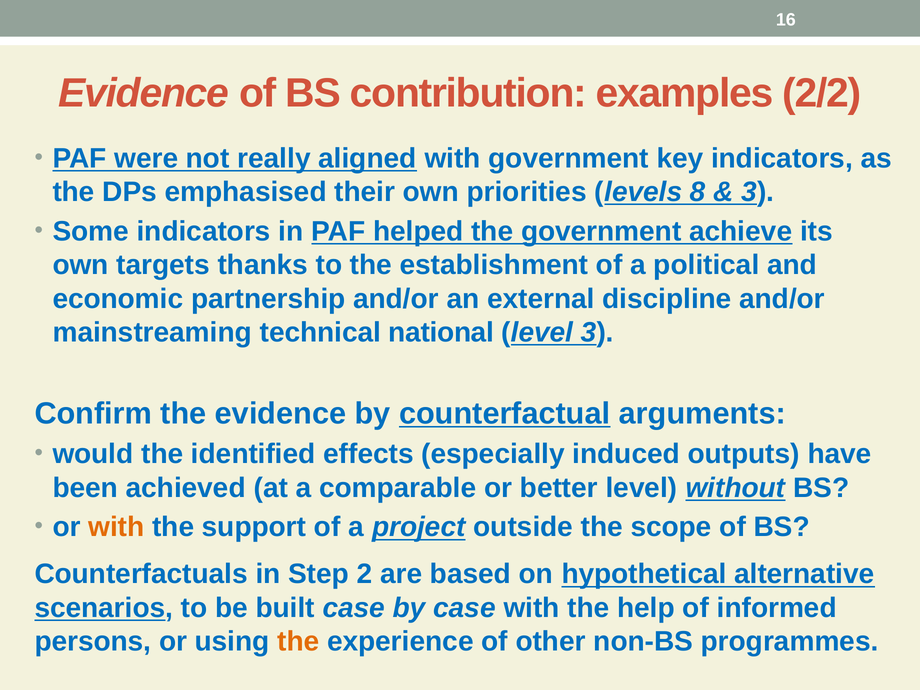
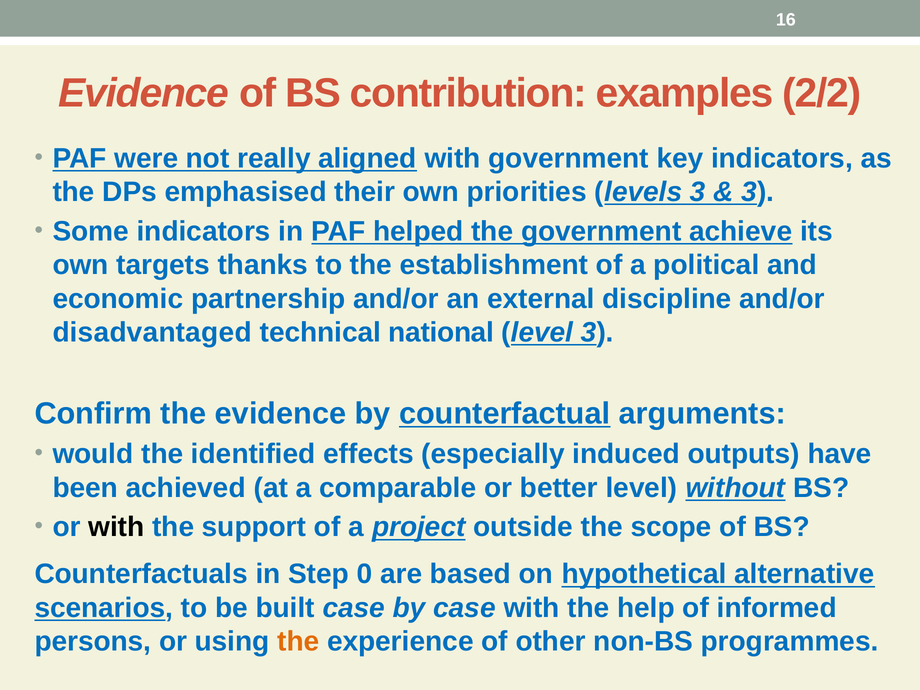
levels 8: 8 -> 3
mainstreaming: mainstreaming -> disadvantaged
with at (116, 527) colour: orange -> black
2: 2 -> 0
